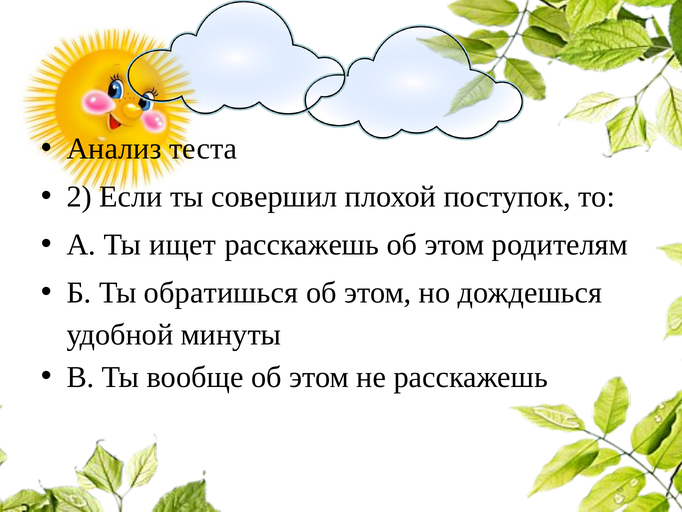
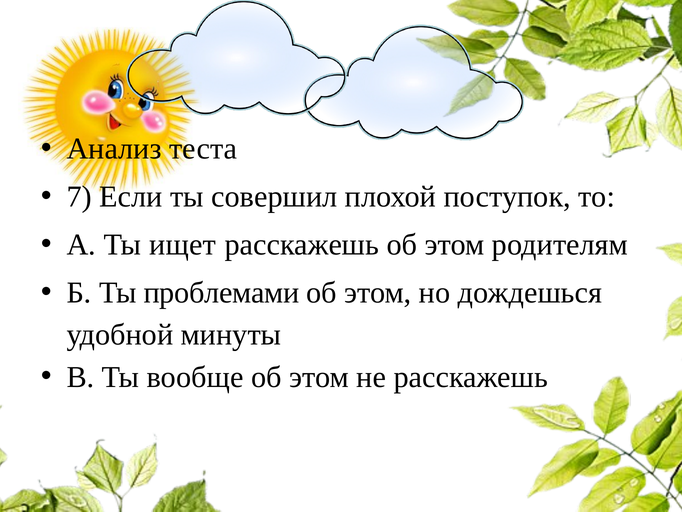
2: 2 -> 7
обратишься: обратишься -> проблемами
